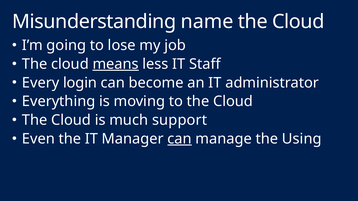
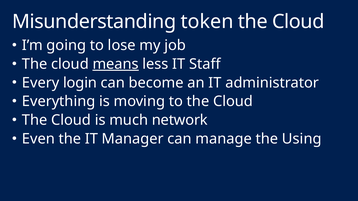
name: name -> token
support: support -> network
can at (180, 139) underline: present -> none
